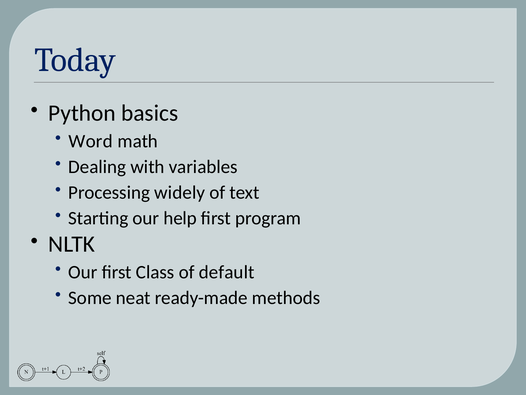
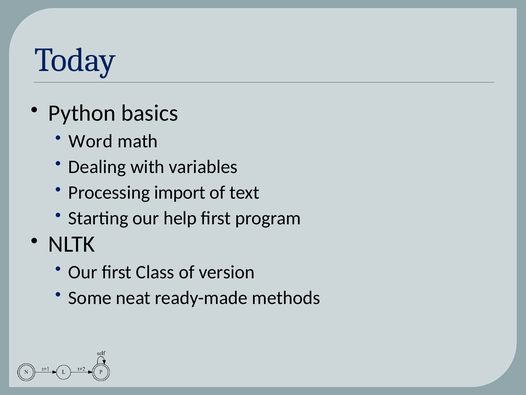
widely: widely -> import
default: default -> version
